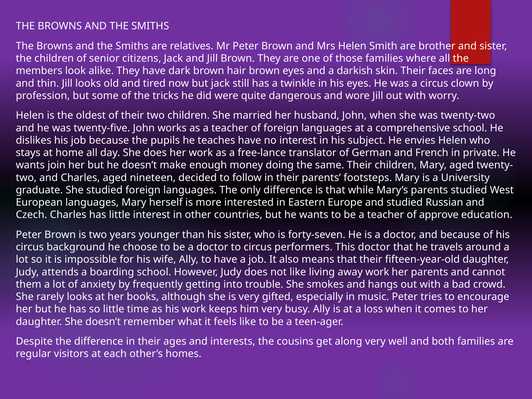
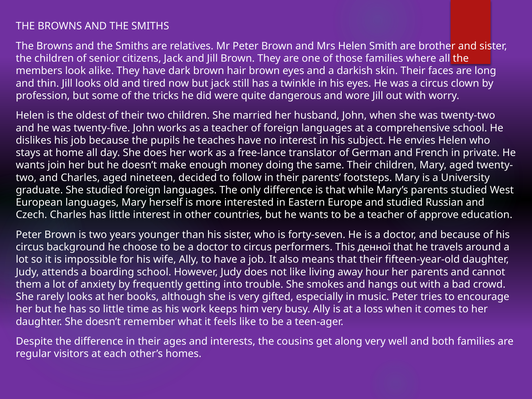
This doctor: doctor -> денної
away work: work -> hour
